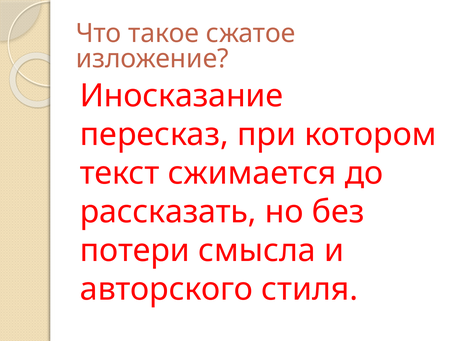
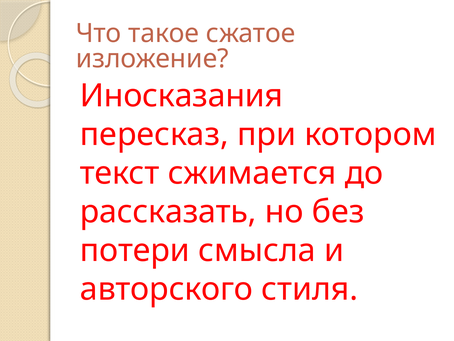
Иносказание: Иносказание -> Иносказания
